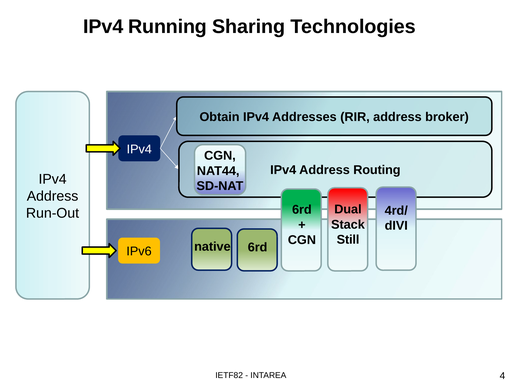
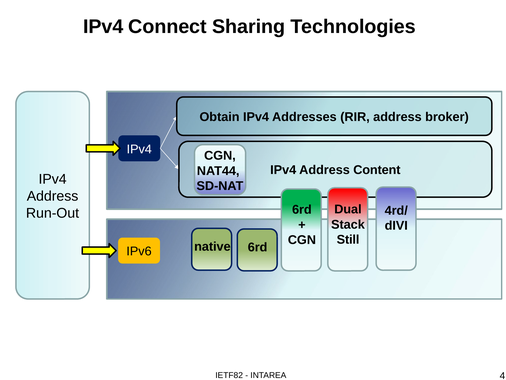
Running: Running -> Connect
Routing: Routing -> Content
